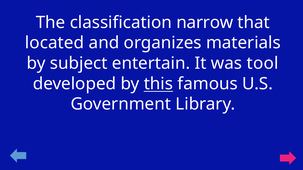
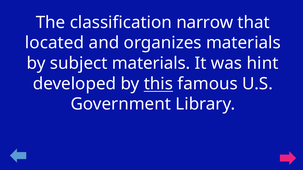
subject entertain: entertain -> materials
tool: tool -> hint
